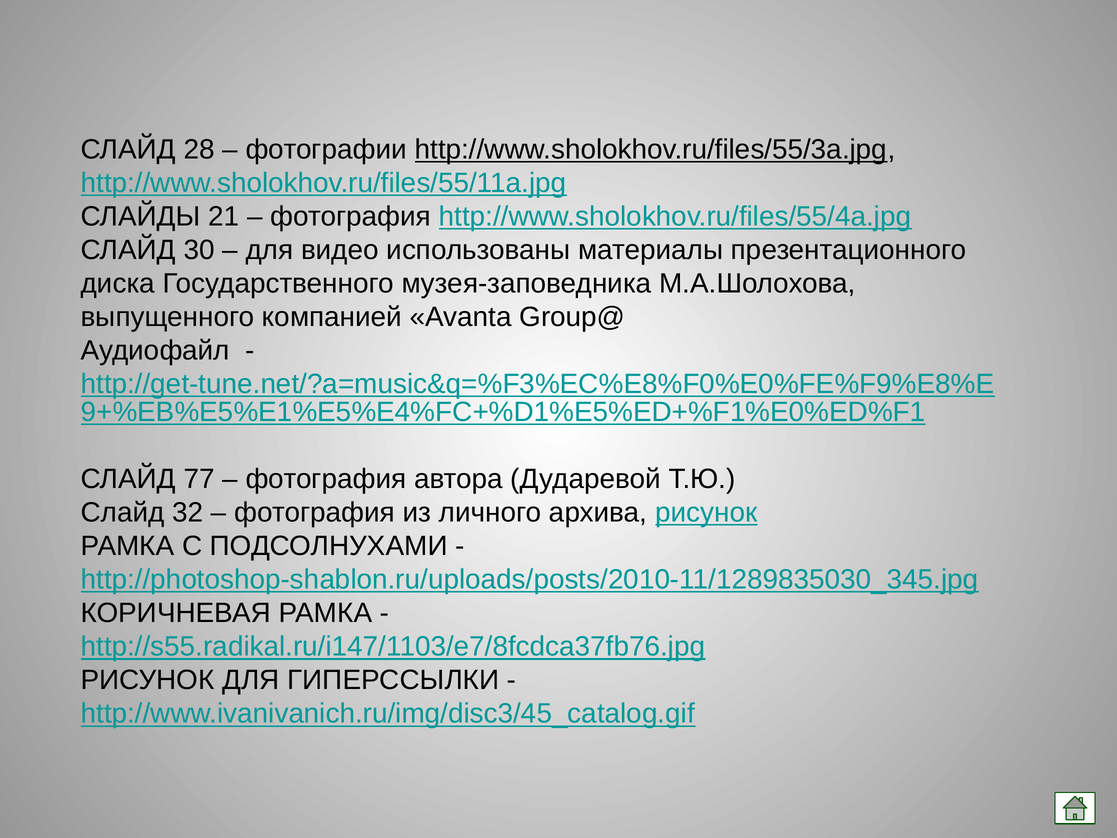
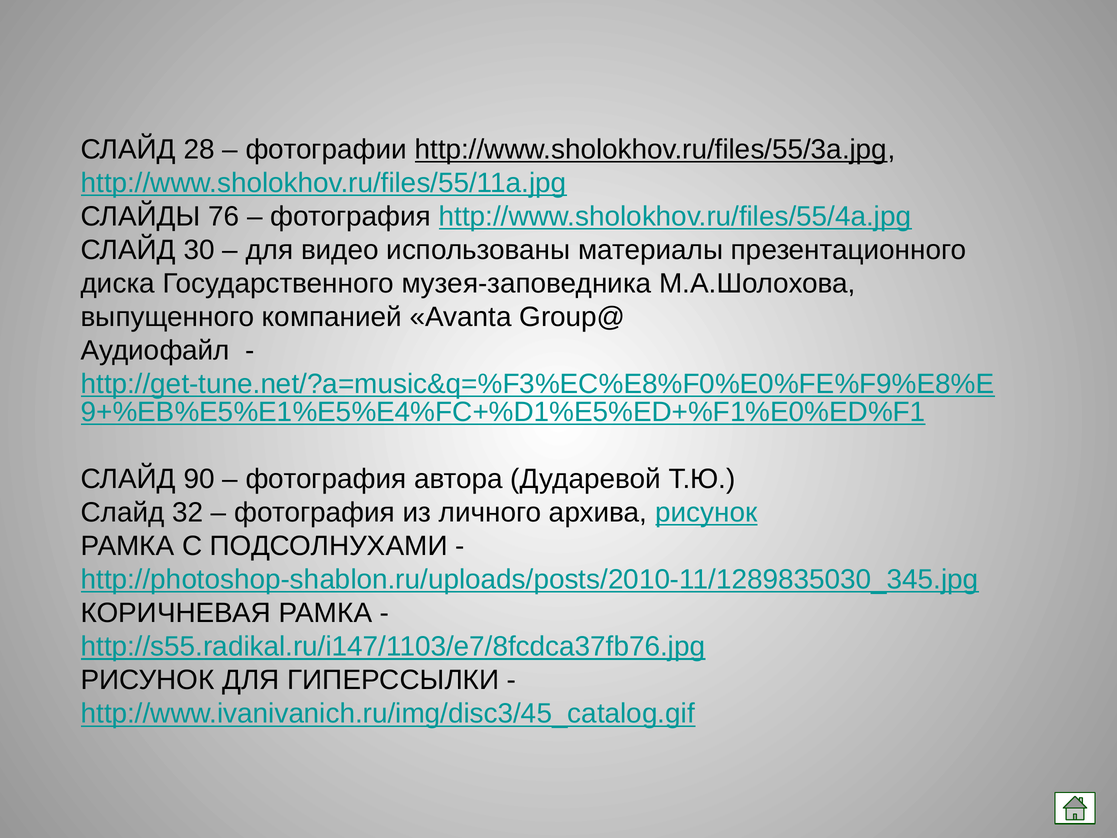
21: 21 -> 76
77: 77 -> 90
